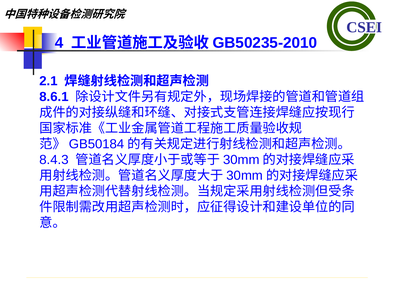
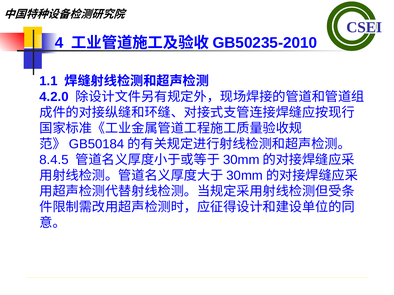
2.1: 2.1 -> 1.1
8.6.1: 8.6.1 -> 4.2.0
8.4.3: 8.4.3 -> 8.4.5
